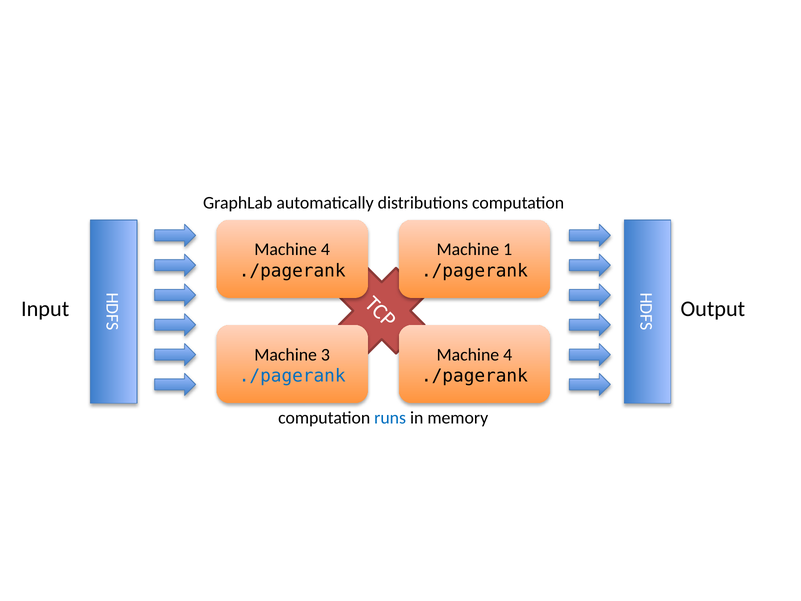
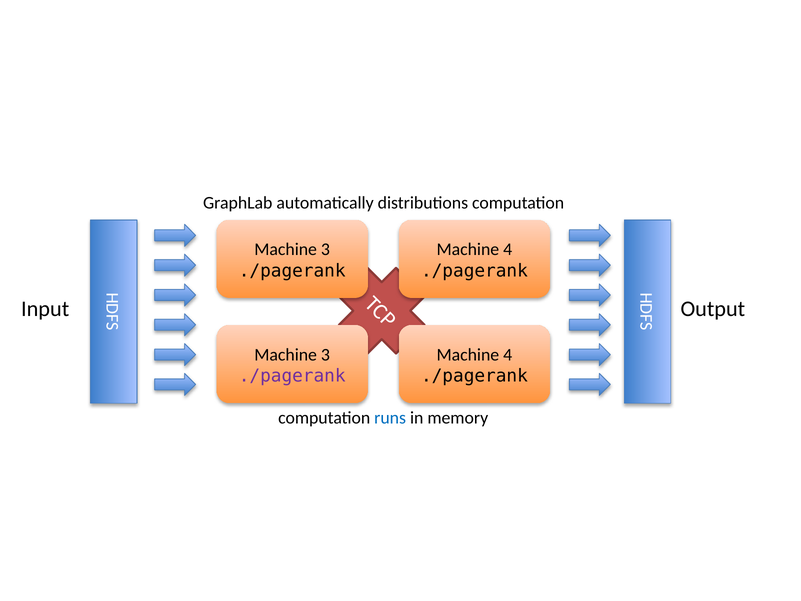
4 at (325, 249): 4 -> 3
1 at (508, 249): 1 -> 4
./pagerank at (292, 376) colour: blue -> purple
